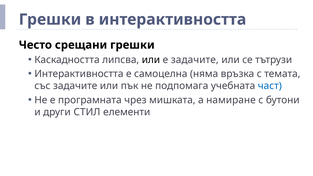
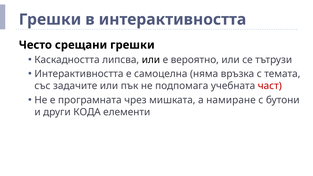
е задачите: задачите -> вероятно
част colour: blue -> red
СТИЛ: СТИЛ -> КОДА
